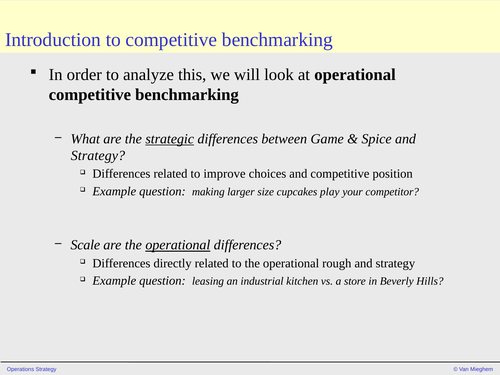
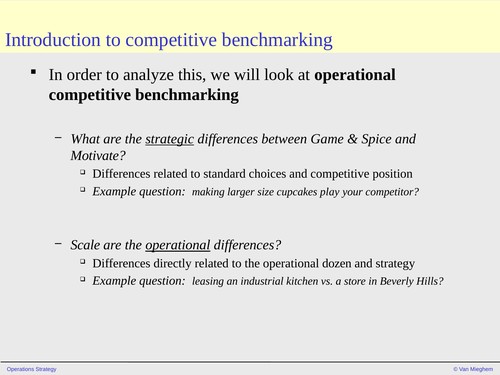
Strategy at (98, 156): Strategy -> Motivate
improve: improve -> standard
rough: rough -> dozen
